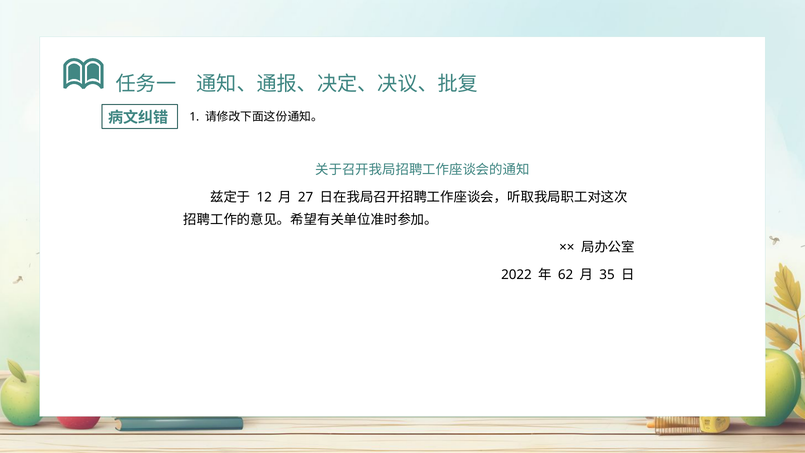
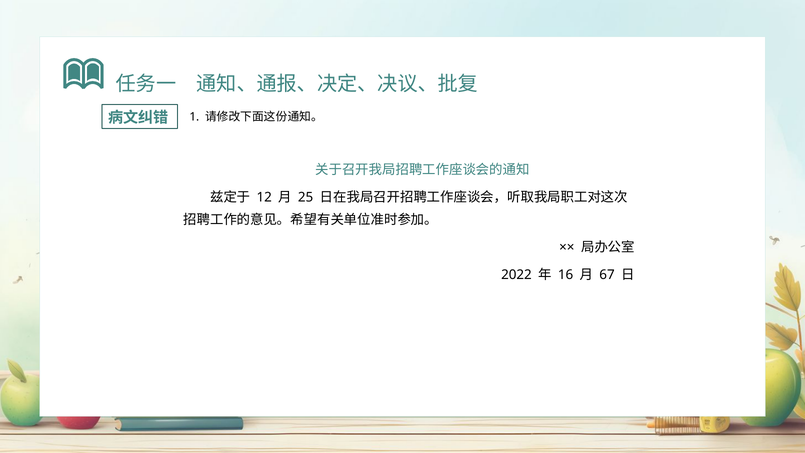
27: 27 -> 25
62: 62 -> 16
35: 35 -> 67
